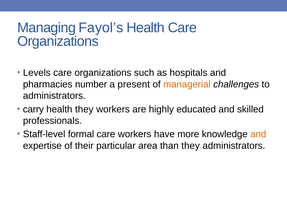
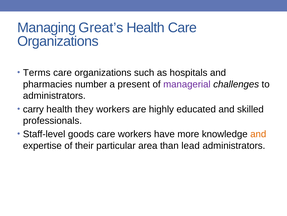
Fayol’s: Fayol’s -> Great’s
Levels: Levels -> Terms
managerial colour: orange -> purple
formal: formal -> goods
than they: they -> lead
